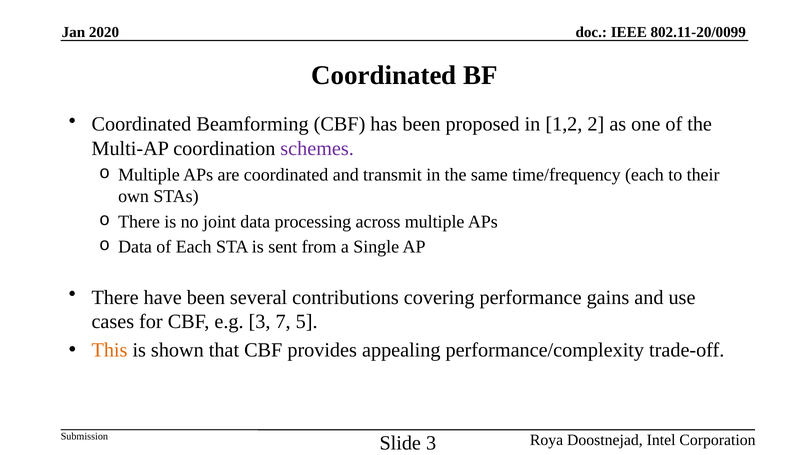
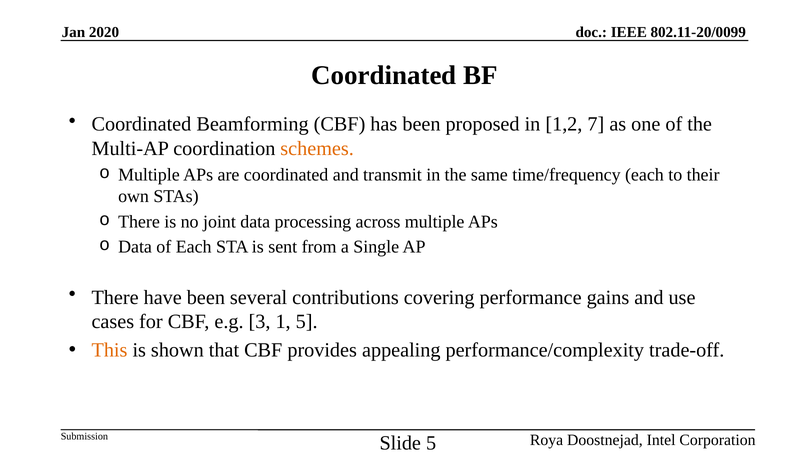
2: 2 -> 7
schemes colour: purple -> orange
7: 7 -> 1
Slide 3: 3 -> 5
